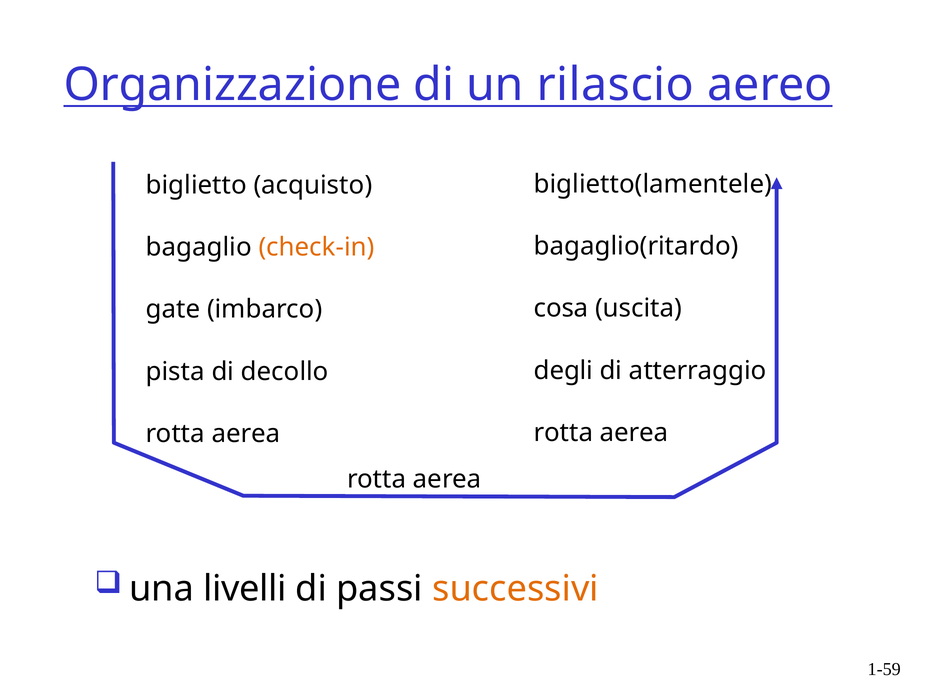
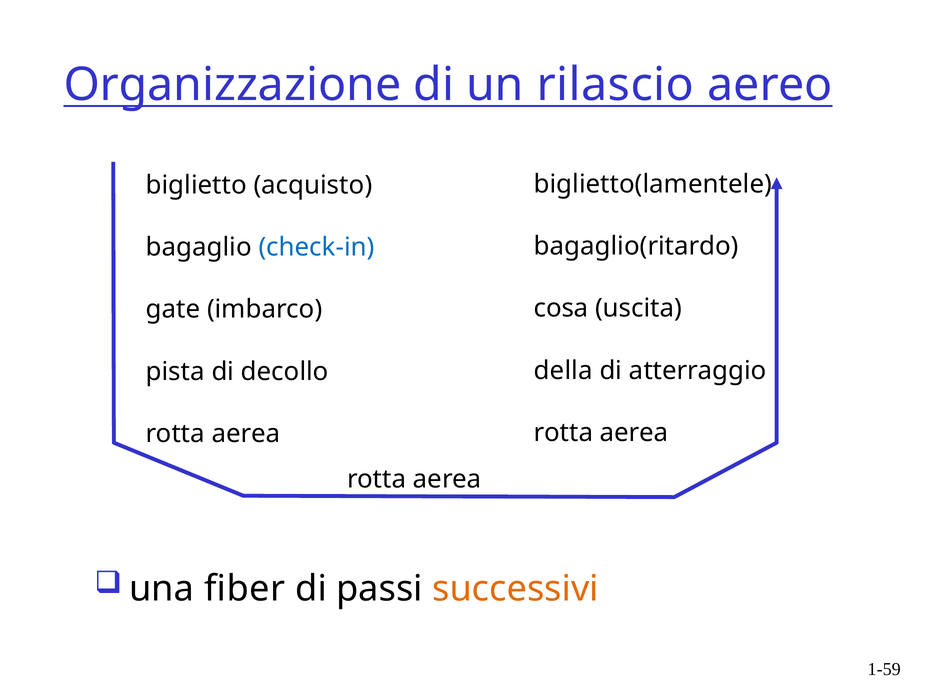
check-in colour: orange -> blue
degli: degli -> della
livelli: livelli -> fiber
